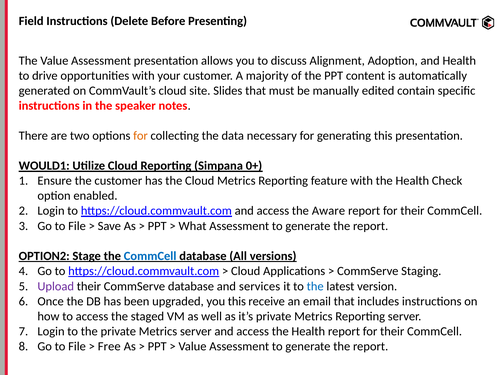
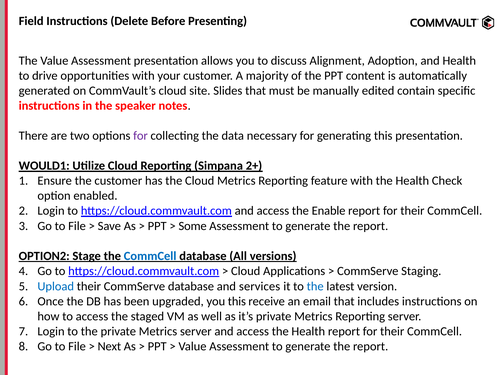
for at (141, 136) colour: orange -> purple
0+: 0+ -> 2+
Aware: Aware -> Enable
What: What -> Some
Upload colour: purple -> blue
Free: Free -> Next
